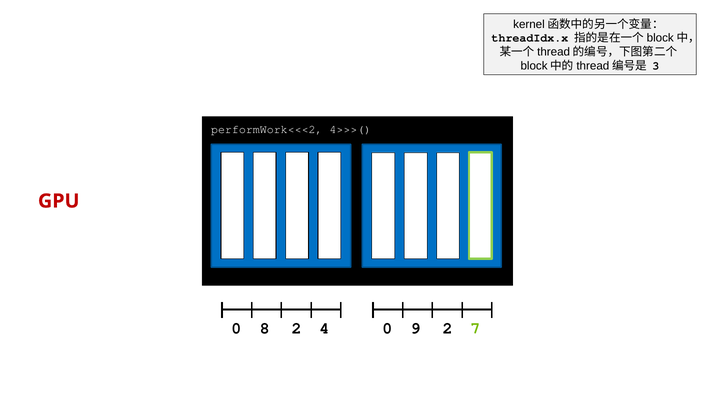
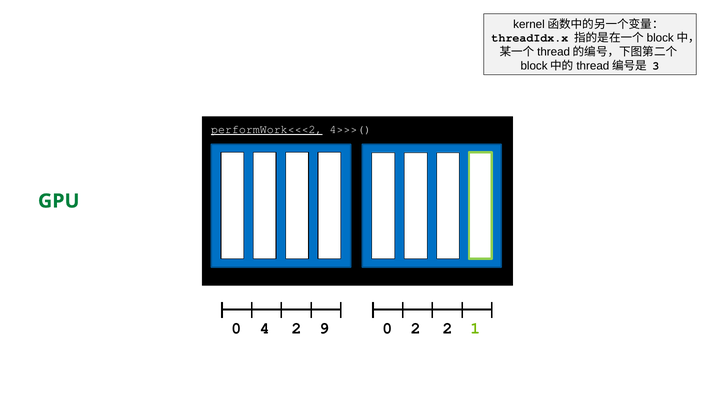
performWork<<<2 underline: none -> present
GPU colour: red -> green
8: 8 -> 4
4: 4 -> 9
0 9: 9 -> 2
7: 7 -> 1
